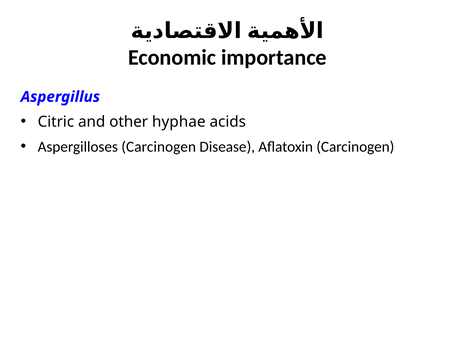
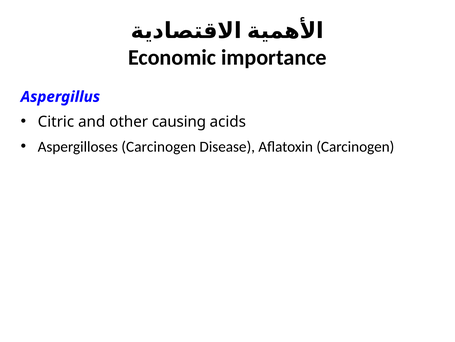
hyphae: hyphae -> causing
